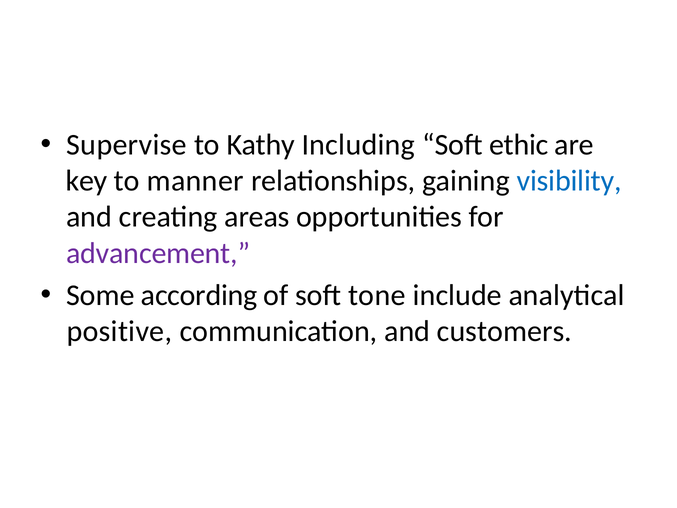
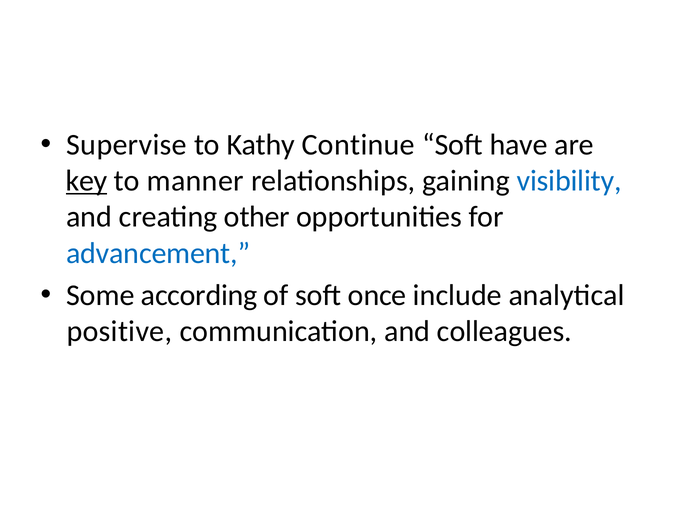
Including: Including -> Continue
ethic: ethic -> have
key underline: none -> present
areas: areas -> other
advancement colour: purple -> blue
tone: tone -> once
customers: customers -> colleagues
